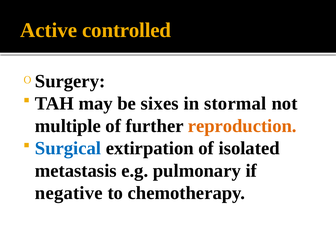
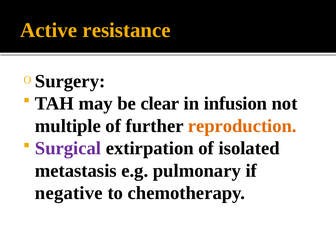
controlled: controlled -> resistance
sixes: sixes -> clear
stormal: stormal -> infusion
Surgical colour: blue -> purple
